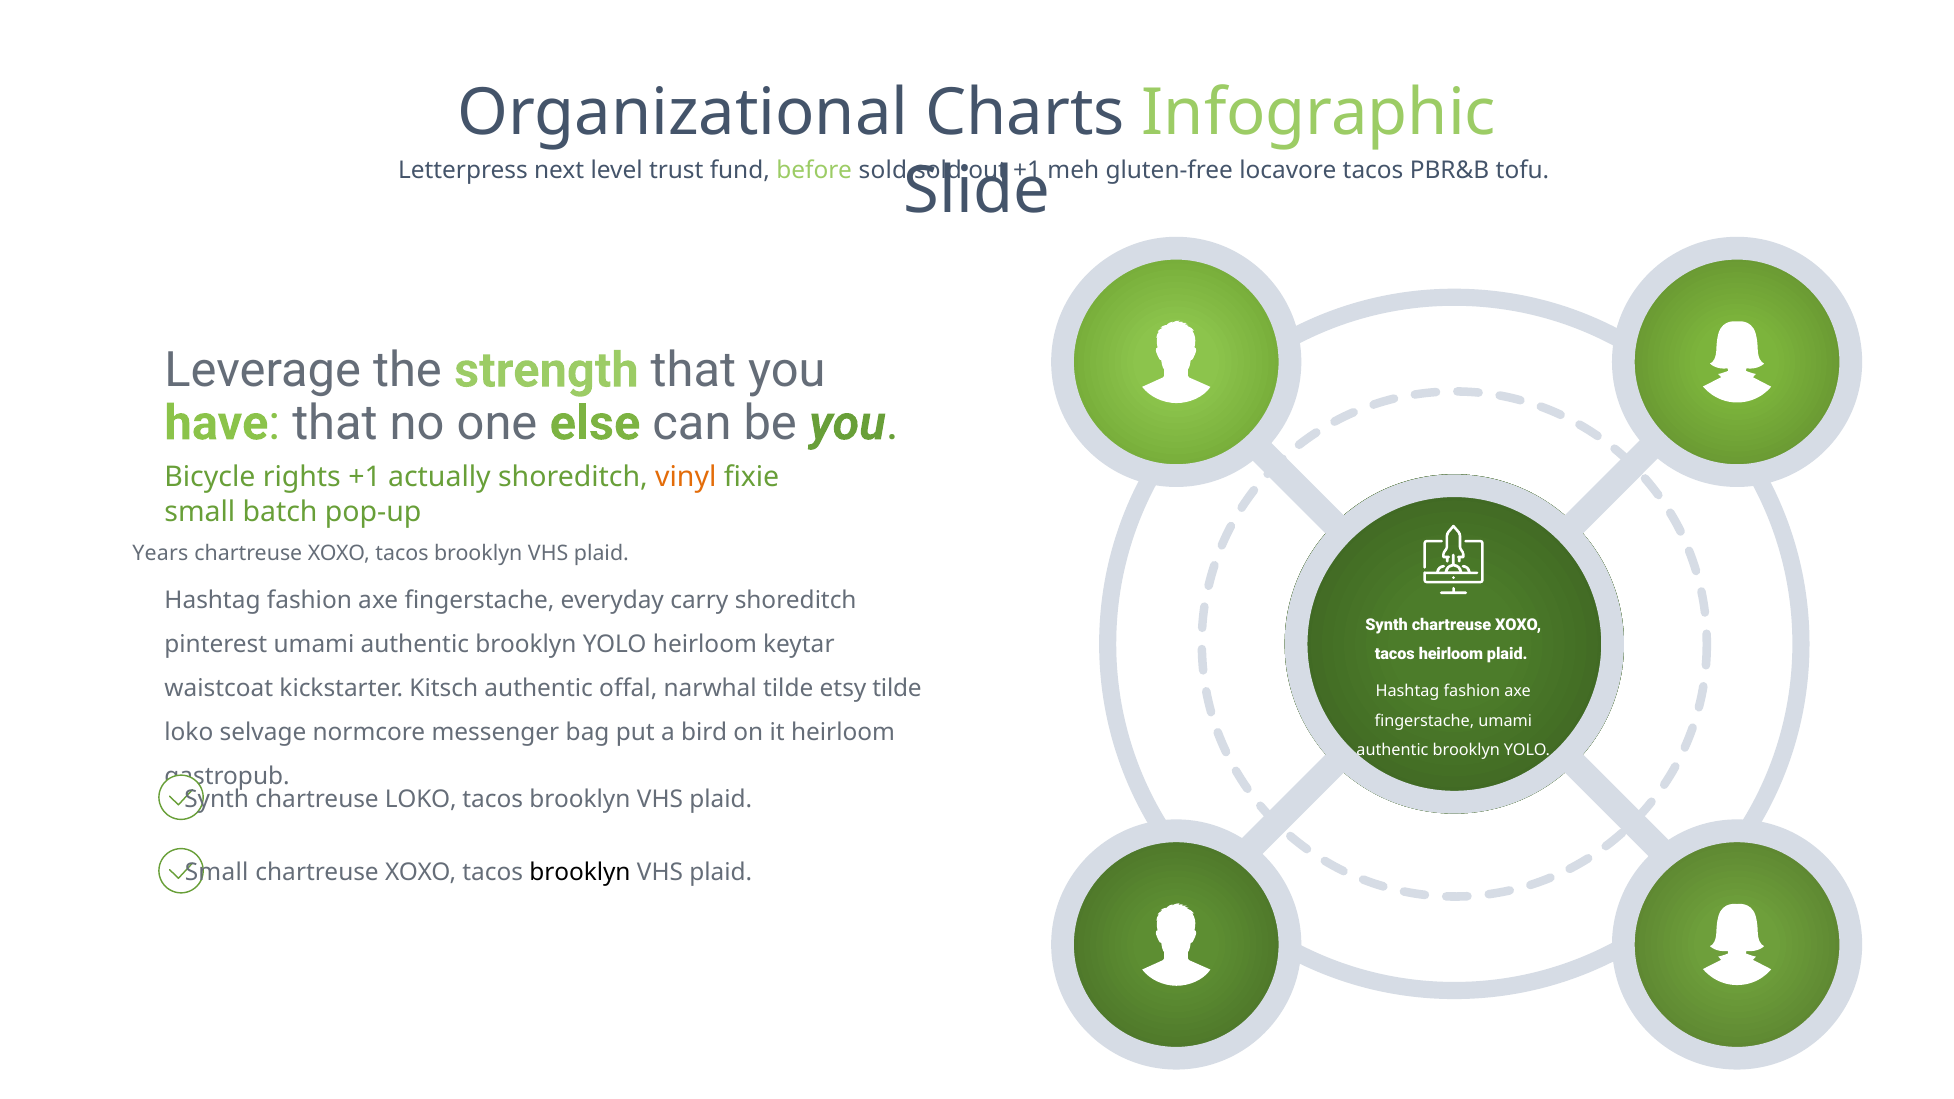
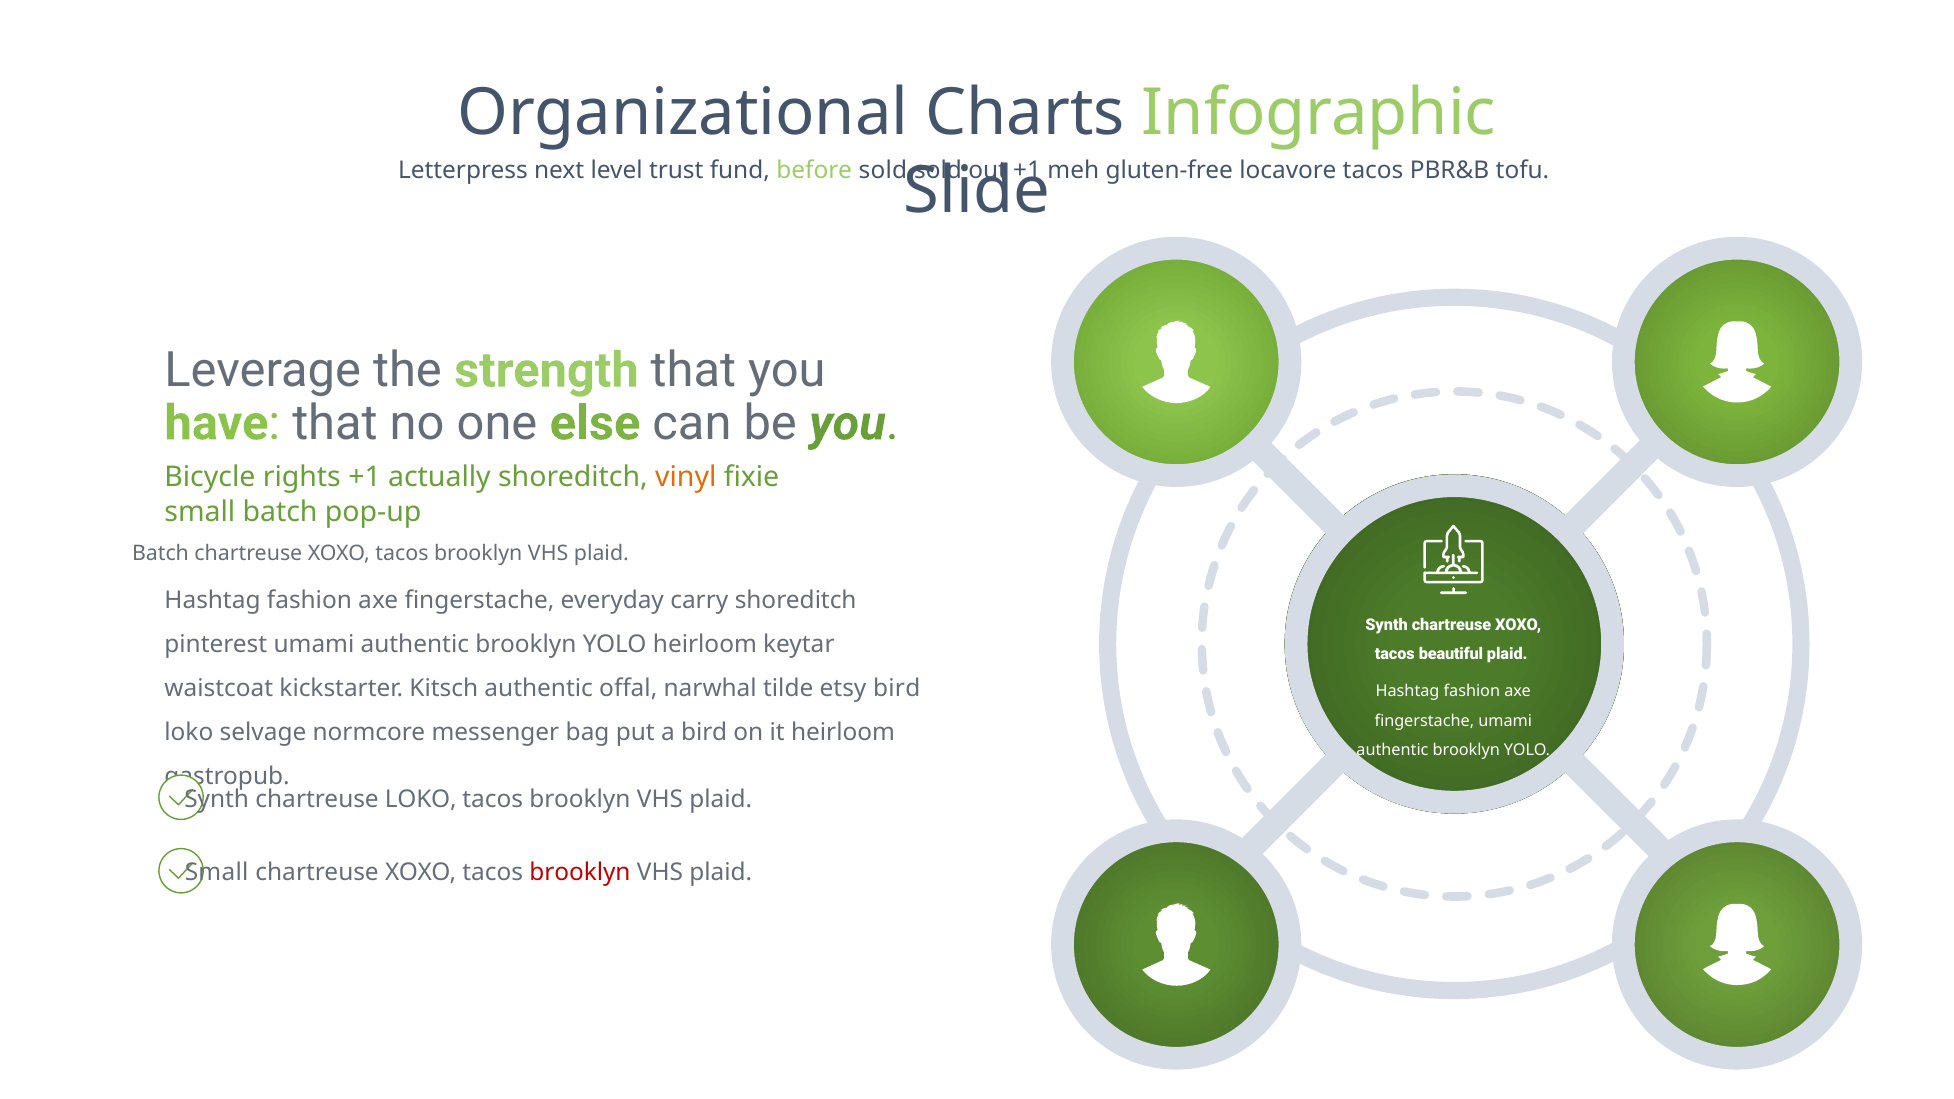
Years at (160, 553): Years -> Batch
tacos heirloom: heirloom -> beautiful
etsy tilde: tilde -> bird
brooklyn at (580, 872) colour: black -> red
